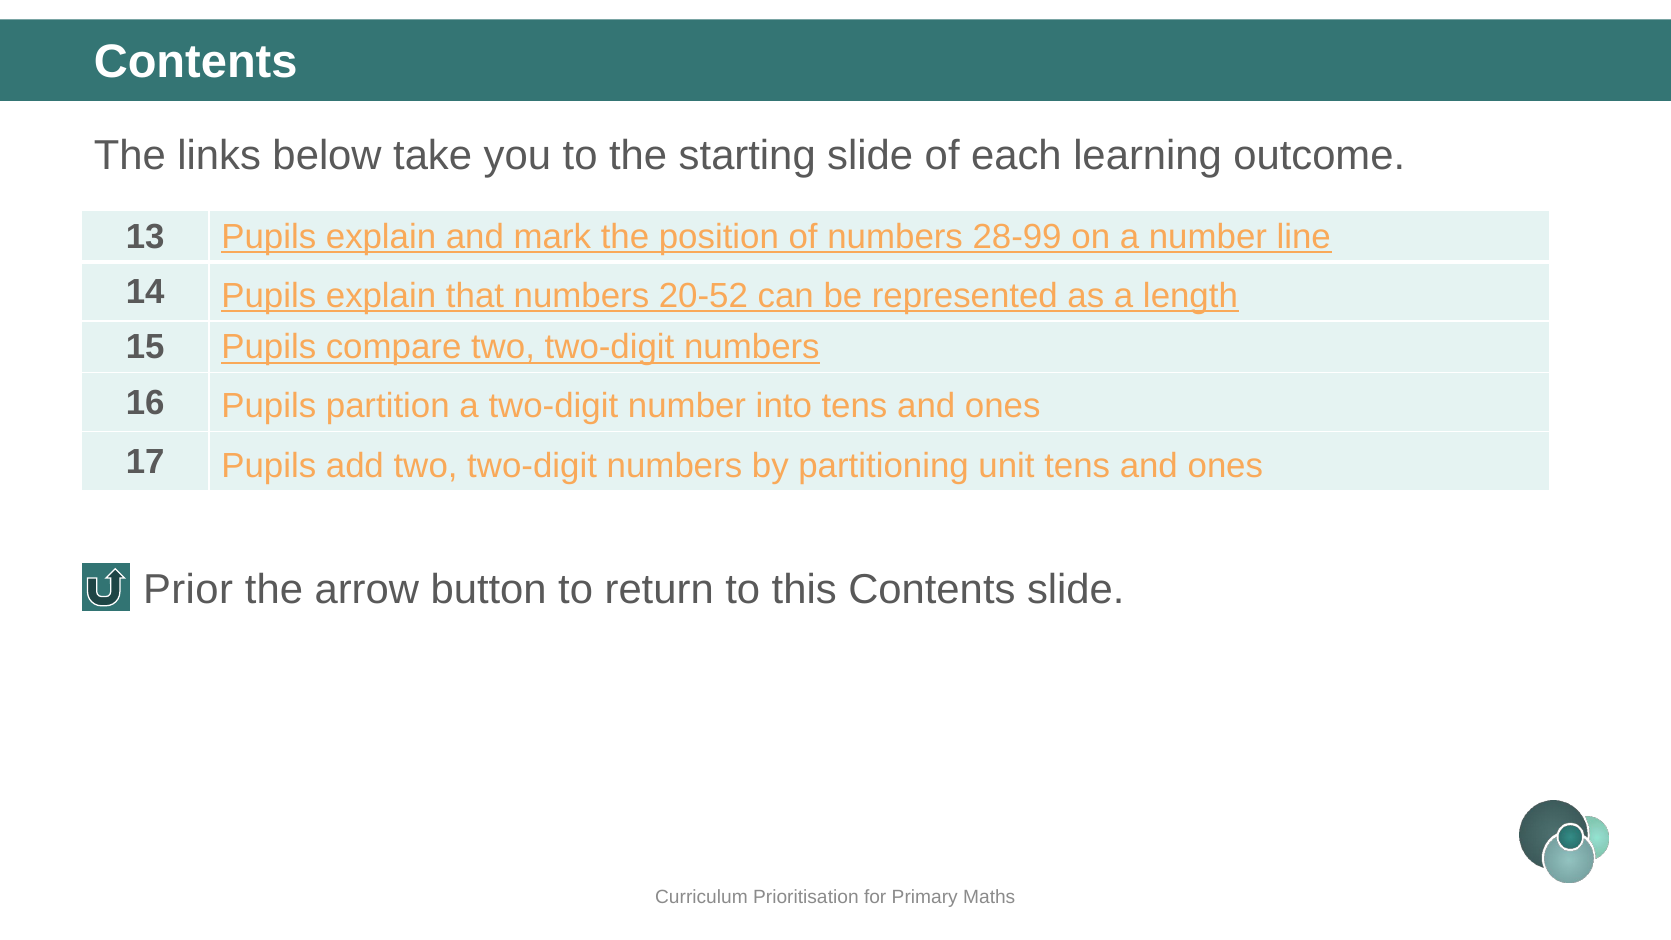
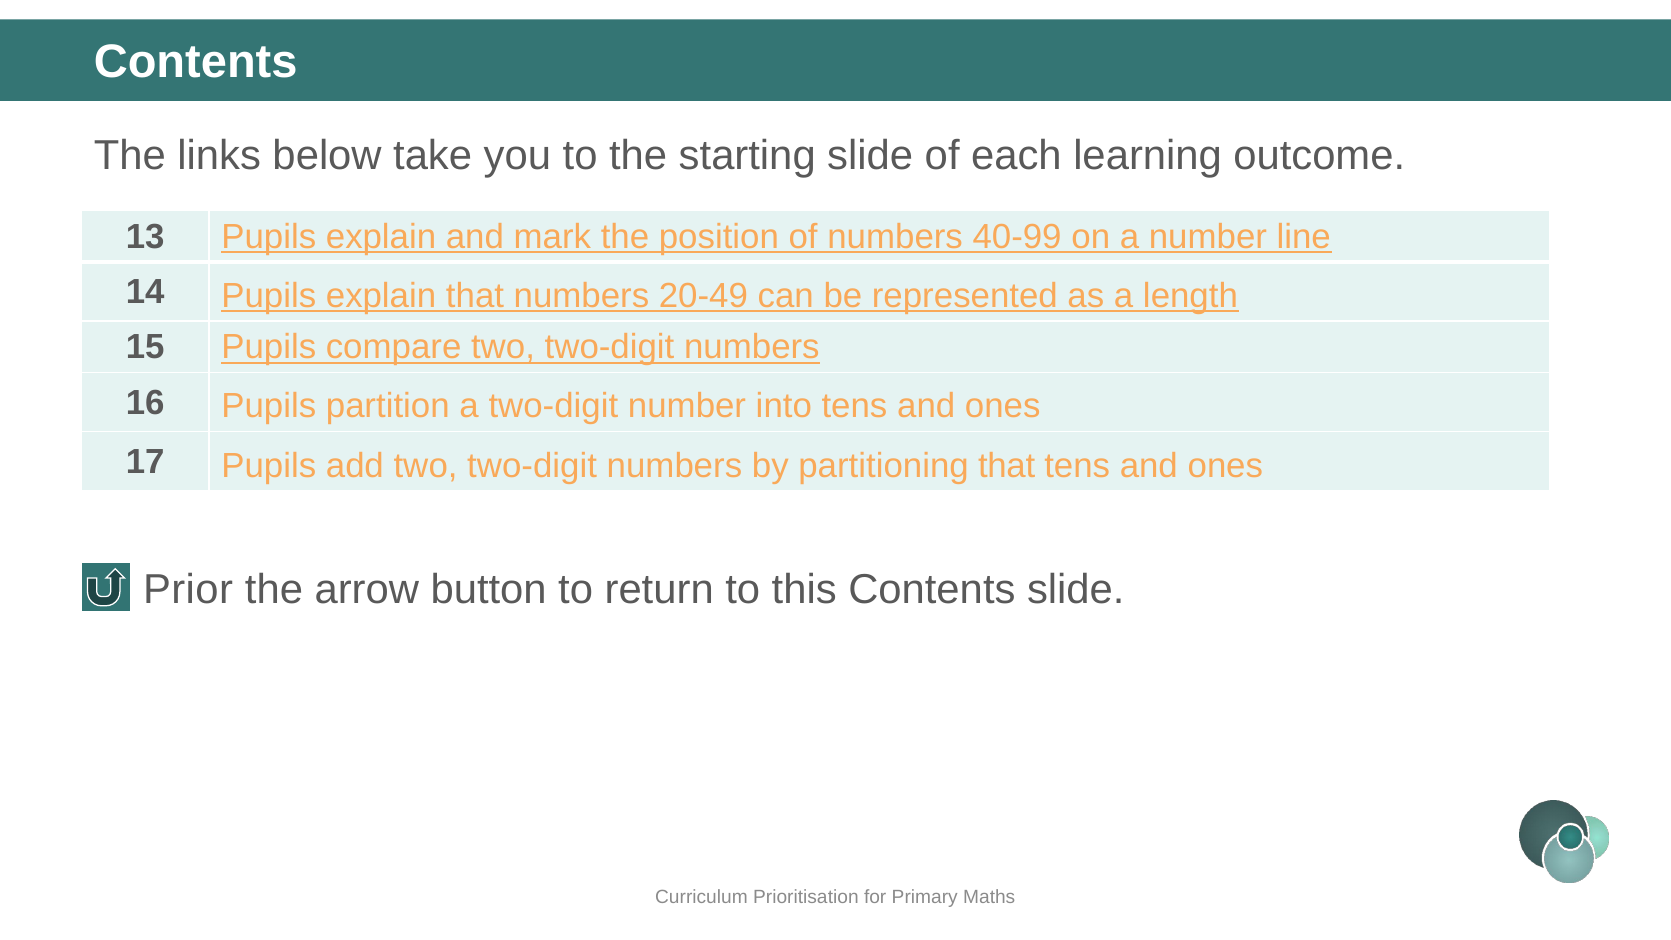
28-99: 28-99 -> 40-99
20-52: 20-52 -> 20-49
partitioning unit: unit -> that
